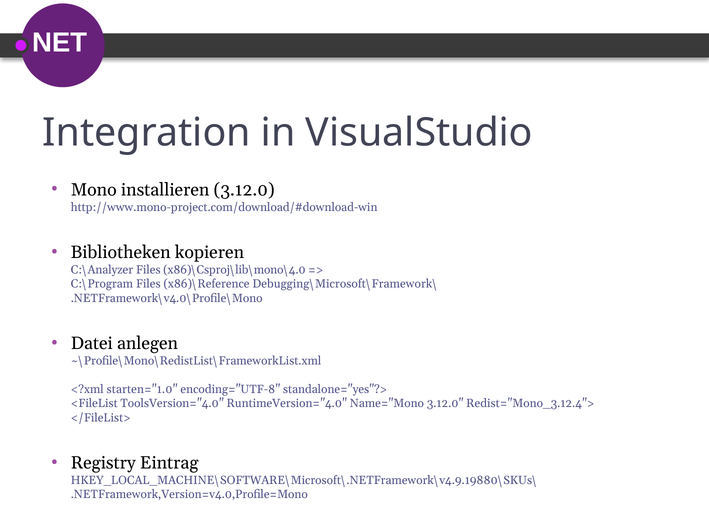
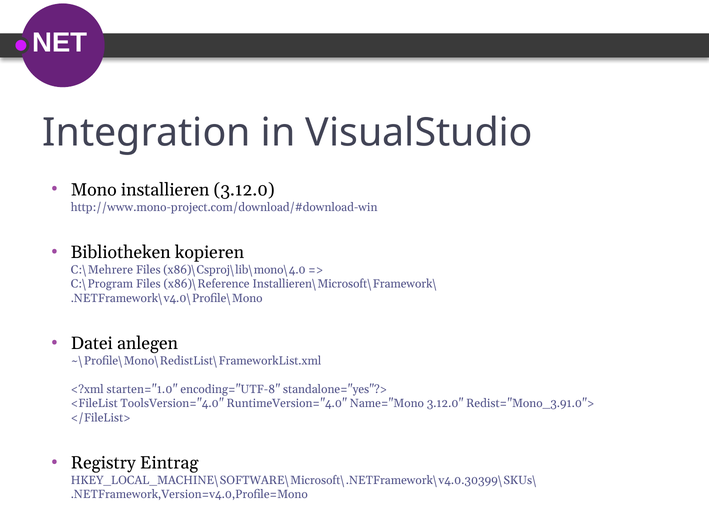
C:\Analyzer: C:\Analyzer -> C:\Mehrere
Debugging\Microsoft\Framework\: Debugging\Microsoft\Framework\ -> Installieren\Microsoft\Framework\
Redist="Mono_3.12.4">: Redist="Mono_3.12.4"> -> Redist="Mono_3.91.0">
HKEY_LOCAL_MACHINE\SOFTWARE\Microsoft\.NETFramework\v4.9.19880\SKUs\: HKEY_LOCAL_MACHINE\SOFTWARE\Microsoft\.NETFramework\v4.9.19880\SKUs\ -> HKEY_LOCAL_MACHINE\SOFTWARE\Microsoft\.NETFramework\v4.0.30399\SKUs\
